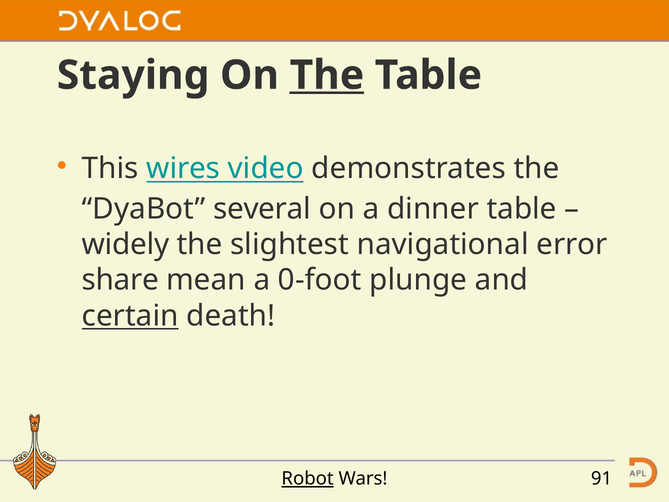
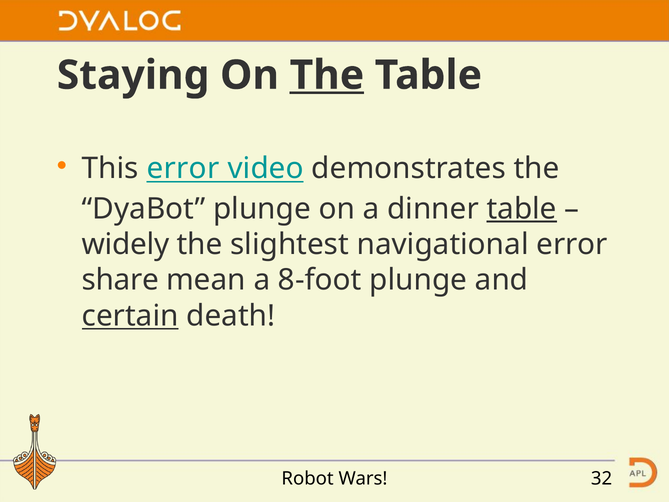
This wires: wires -> error
DyaBot several: several -> plunge
table at (522, 209) underline: none -> present
0-foot: 0-foot -> 8-foot
Robot underline: present -> none
91: 91 -> 32
